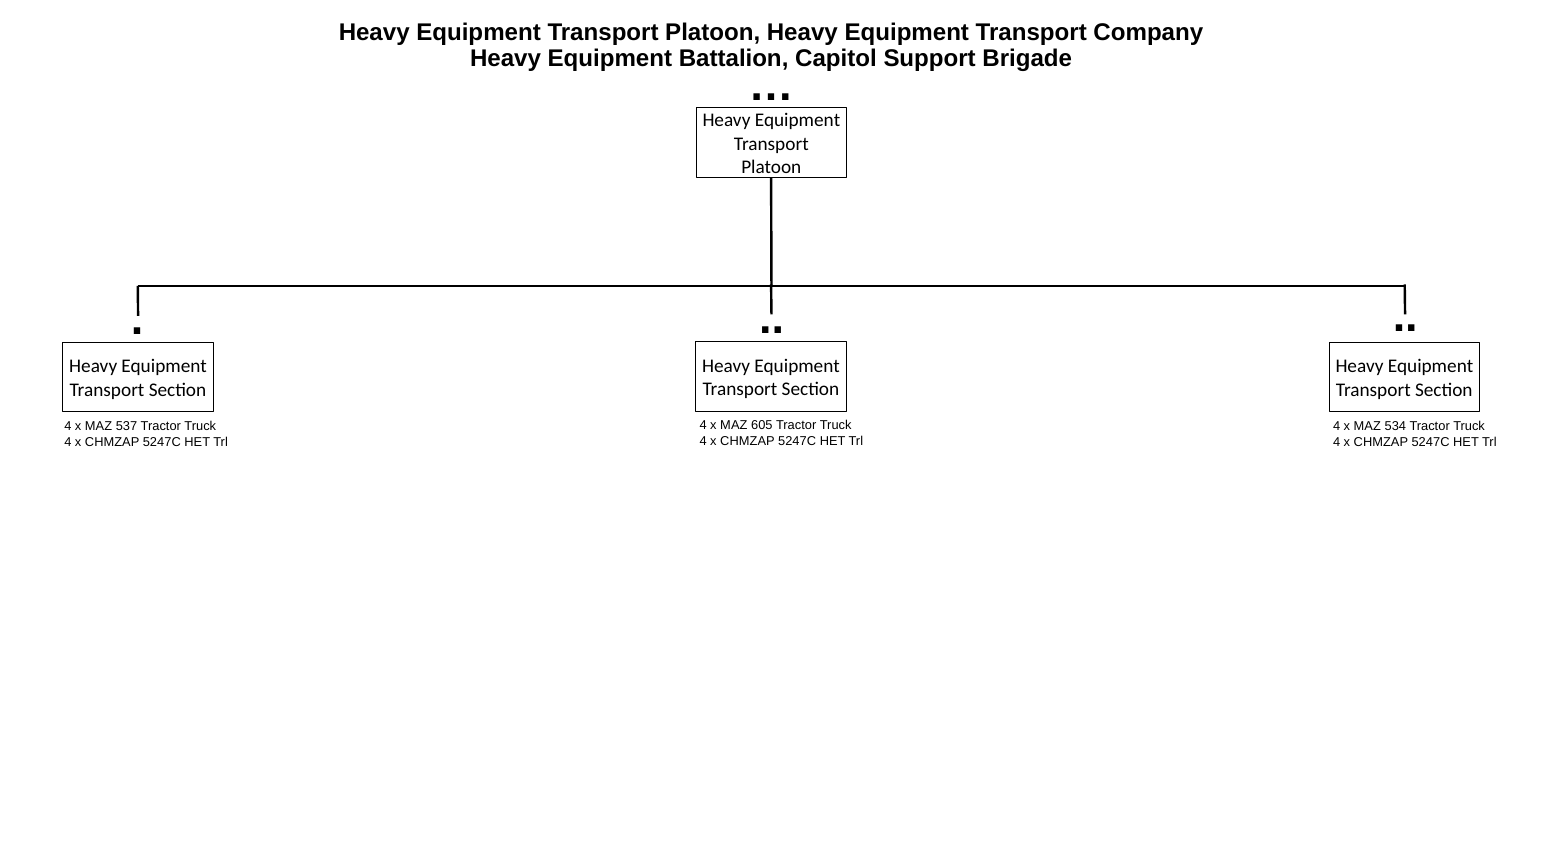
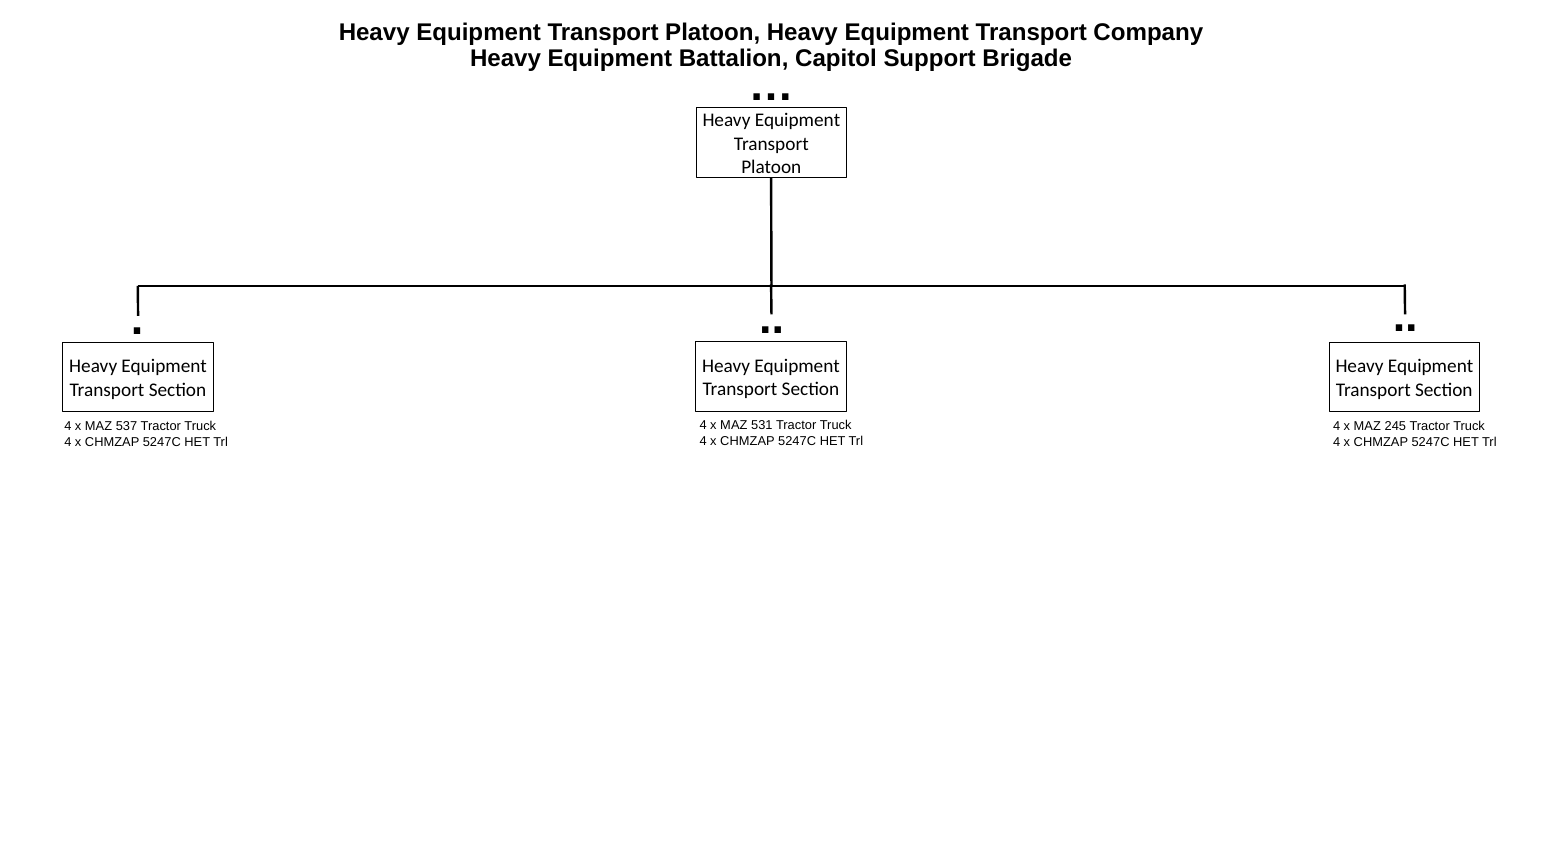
605: 605 -> 531
534: 534 -> 245
